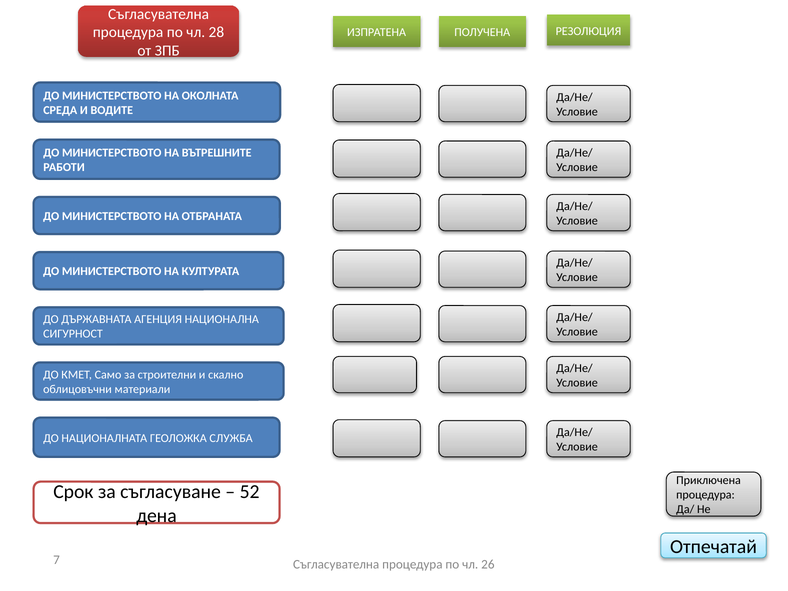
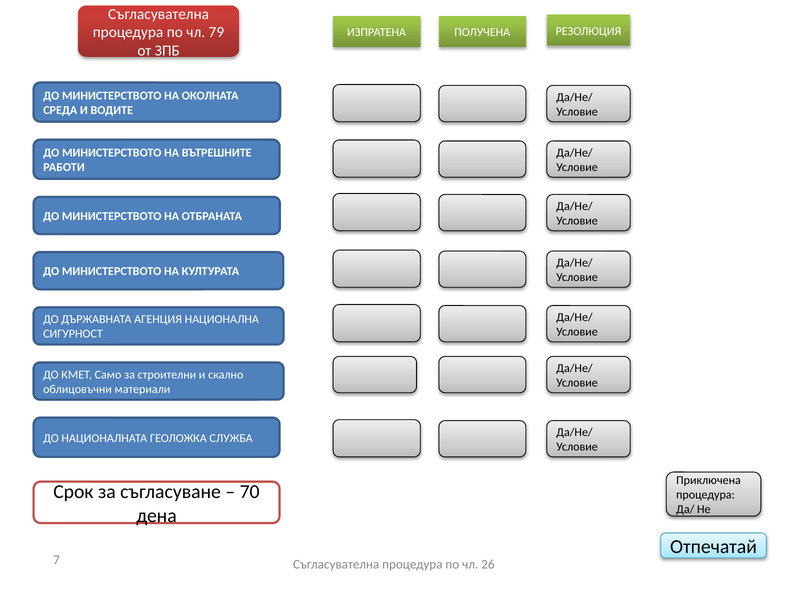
28: 28 -> 79
52: 52 -> 70
